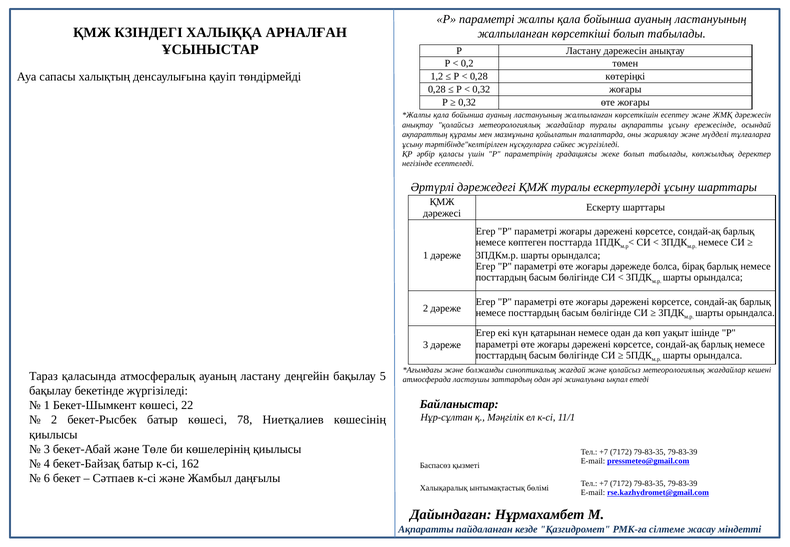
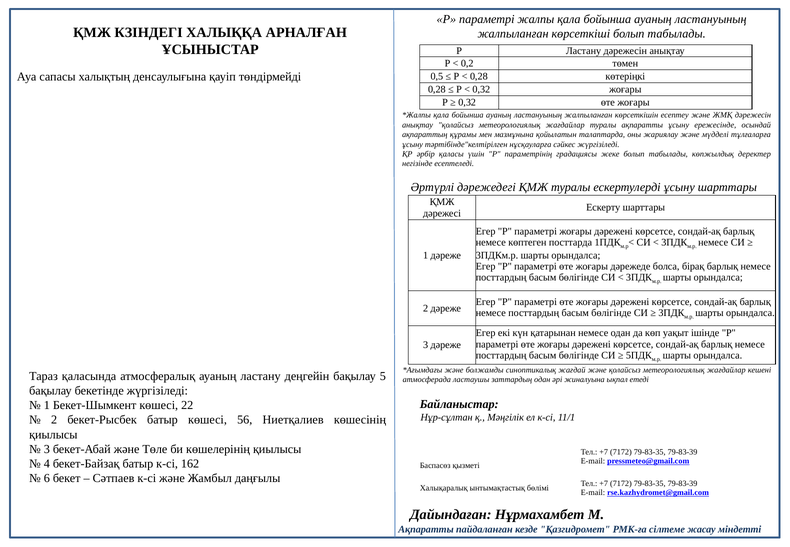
1,2: 1,2 -> 0,5
78: 78 -> 56
